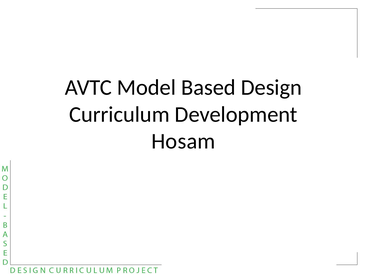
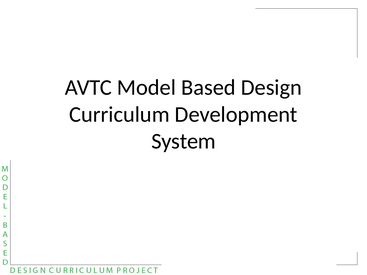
Hosam: Hosam -> System
